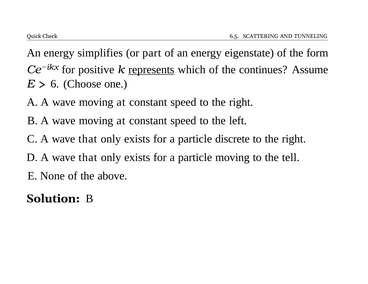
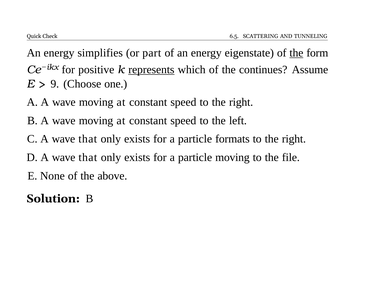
the at (296, 53) underline: none -> present
6: 6 -> 9
discrete: discrete -> formats
tell: tell -> file
